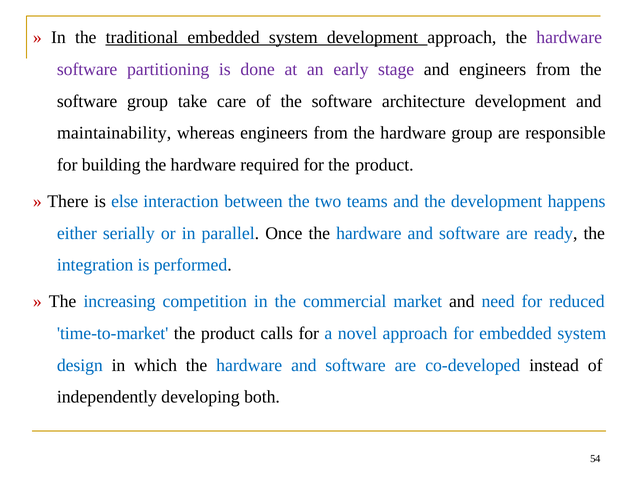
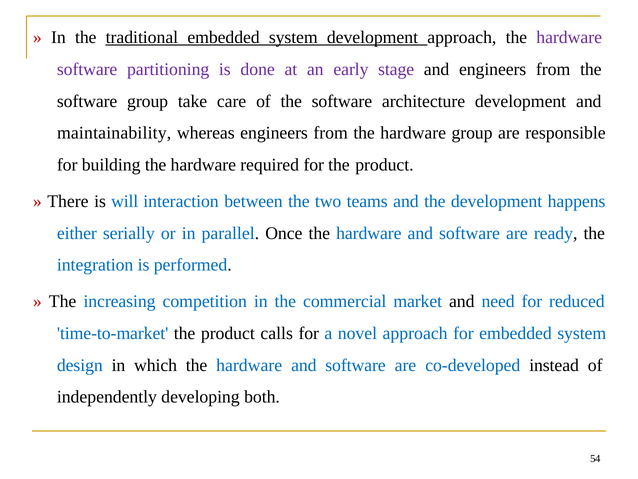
else: else -> will
